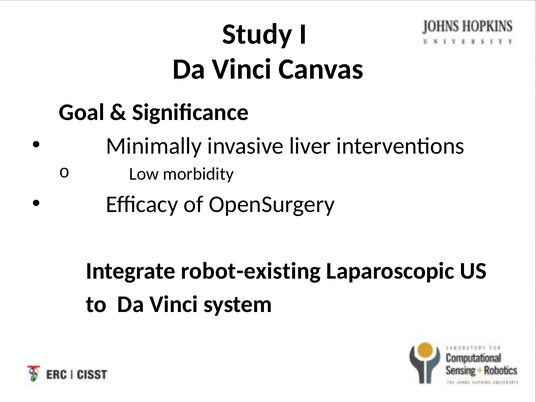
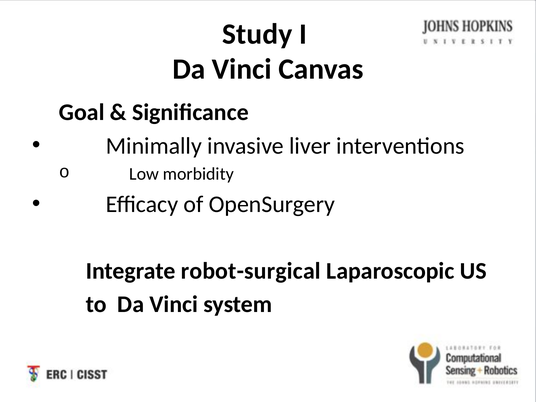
robot-existing: robot-existing -> robot-surgical
